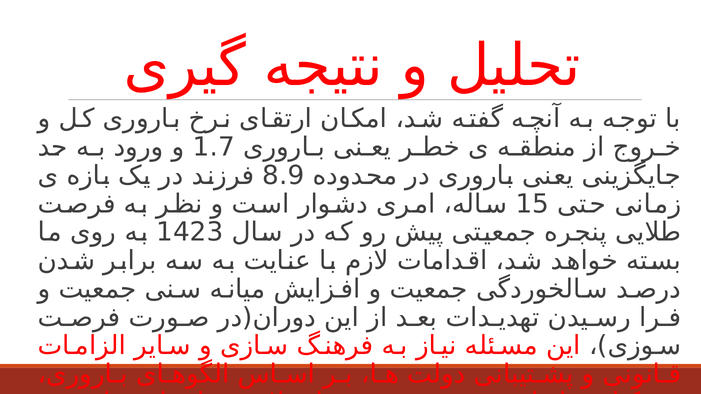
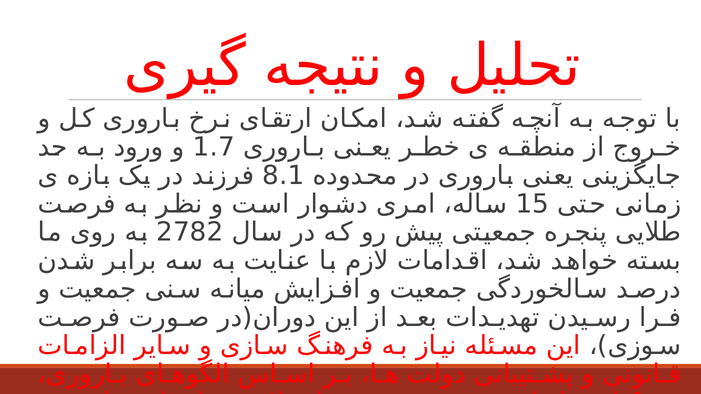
8.9: 8.9 -> 8.1
1423: 1423 -> 2782
